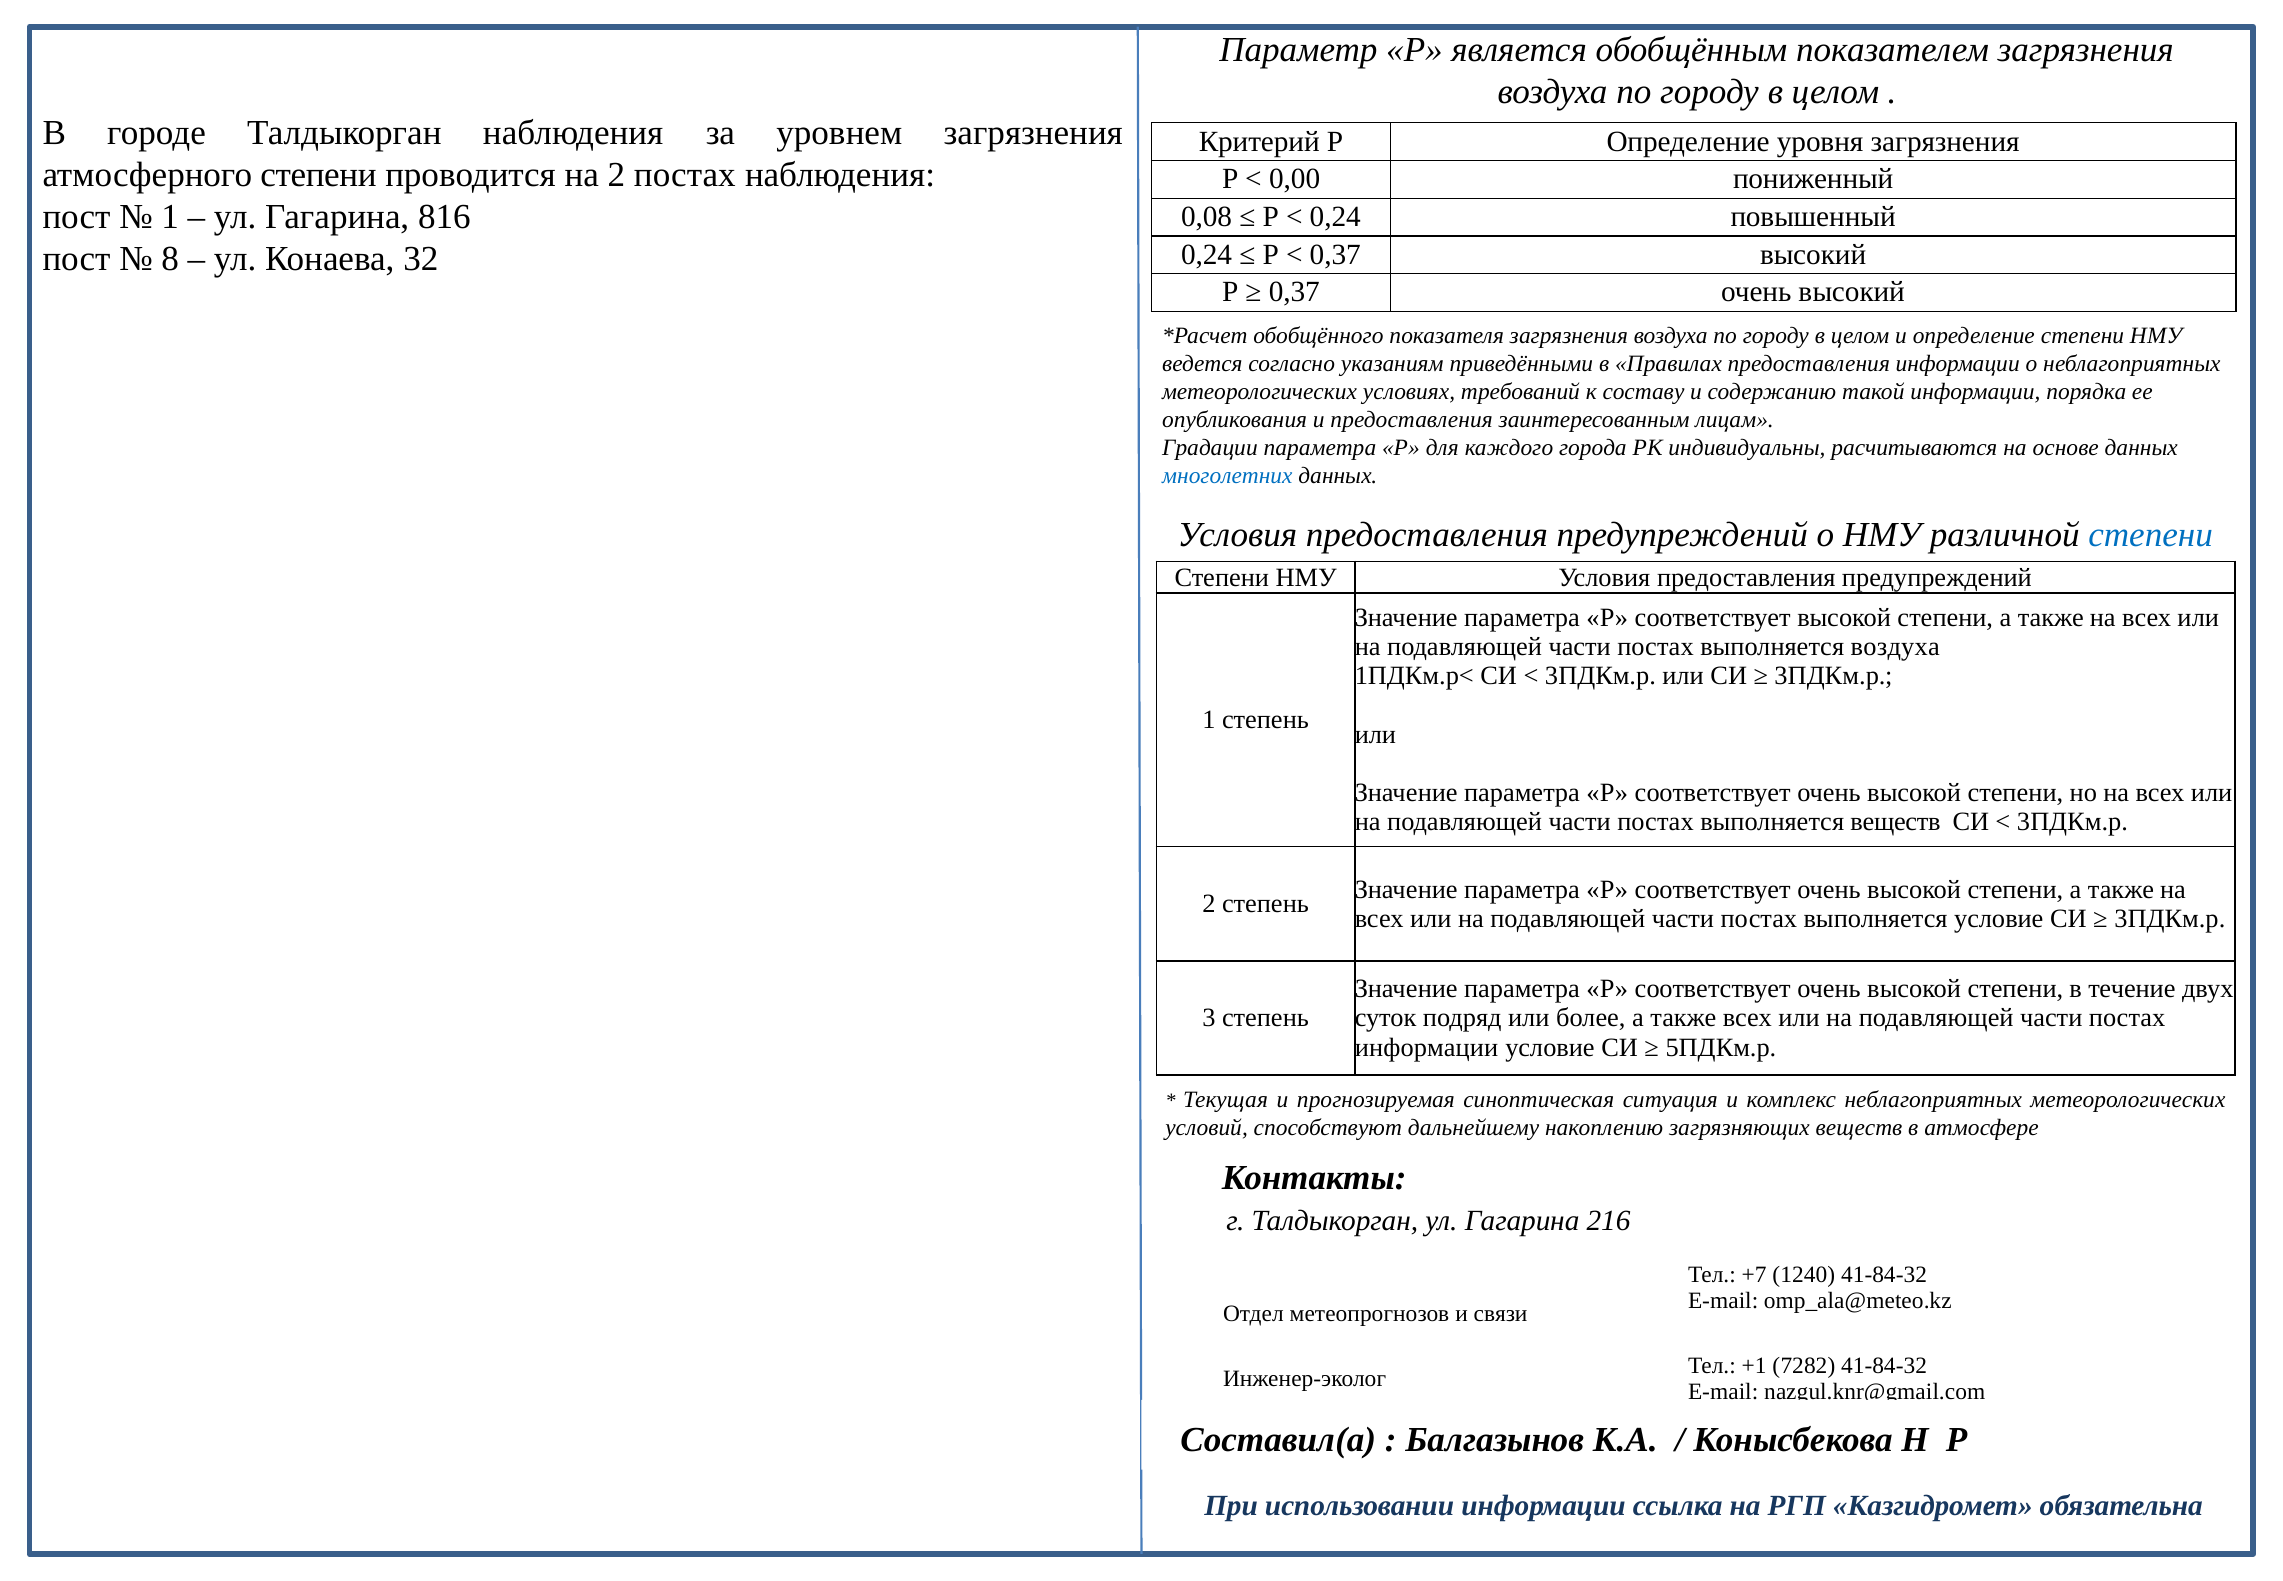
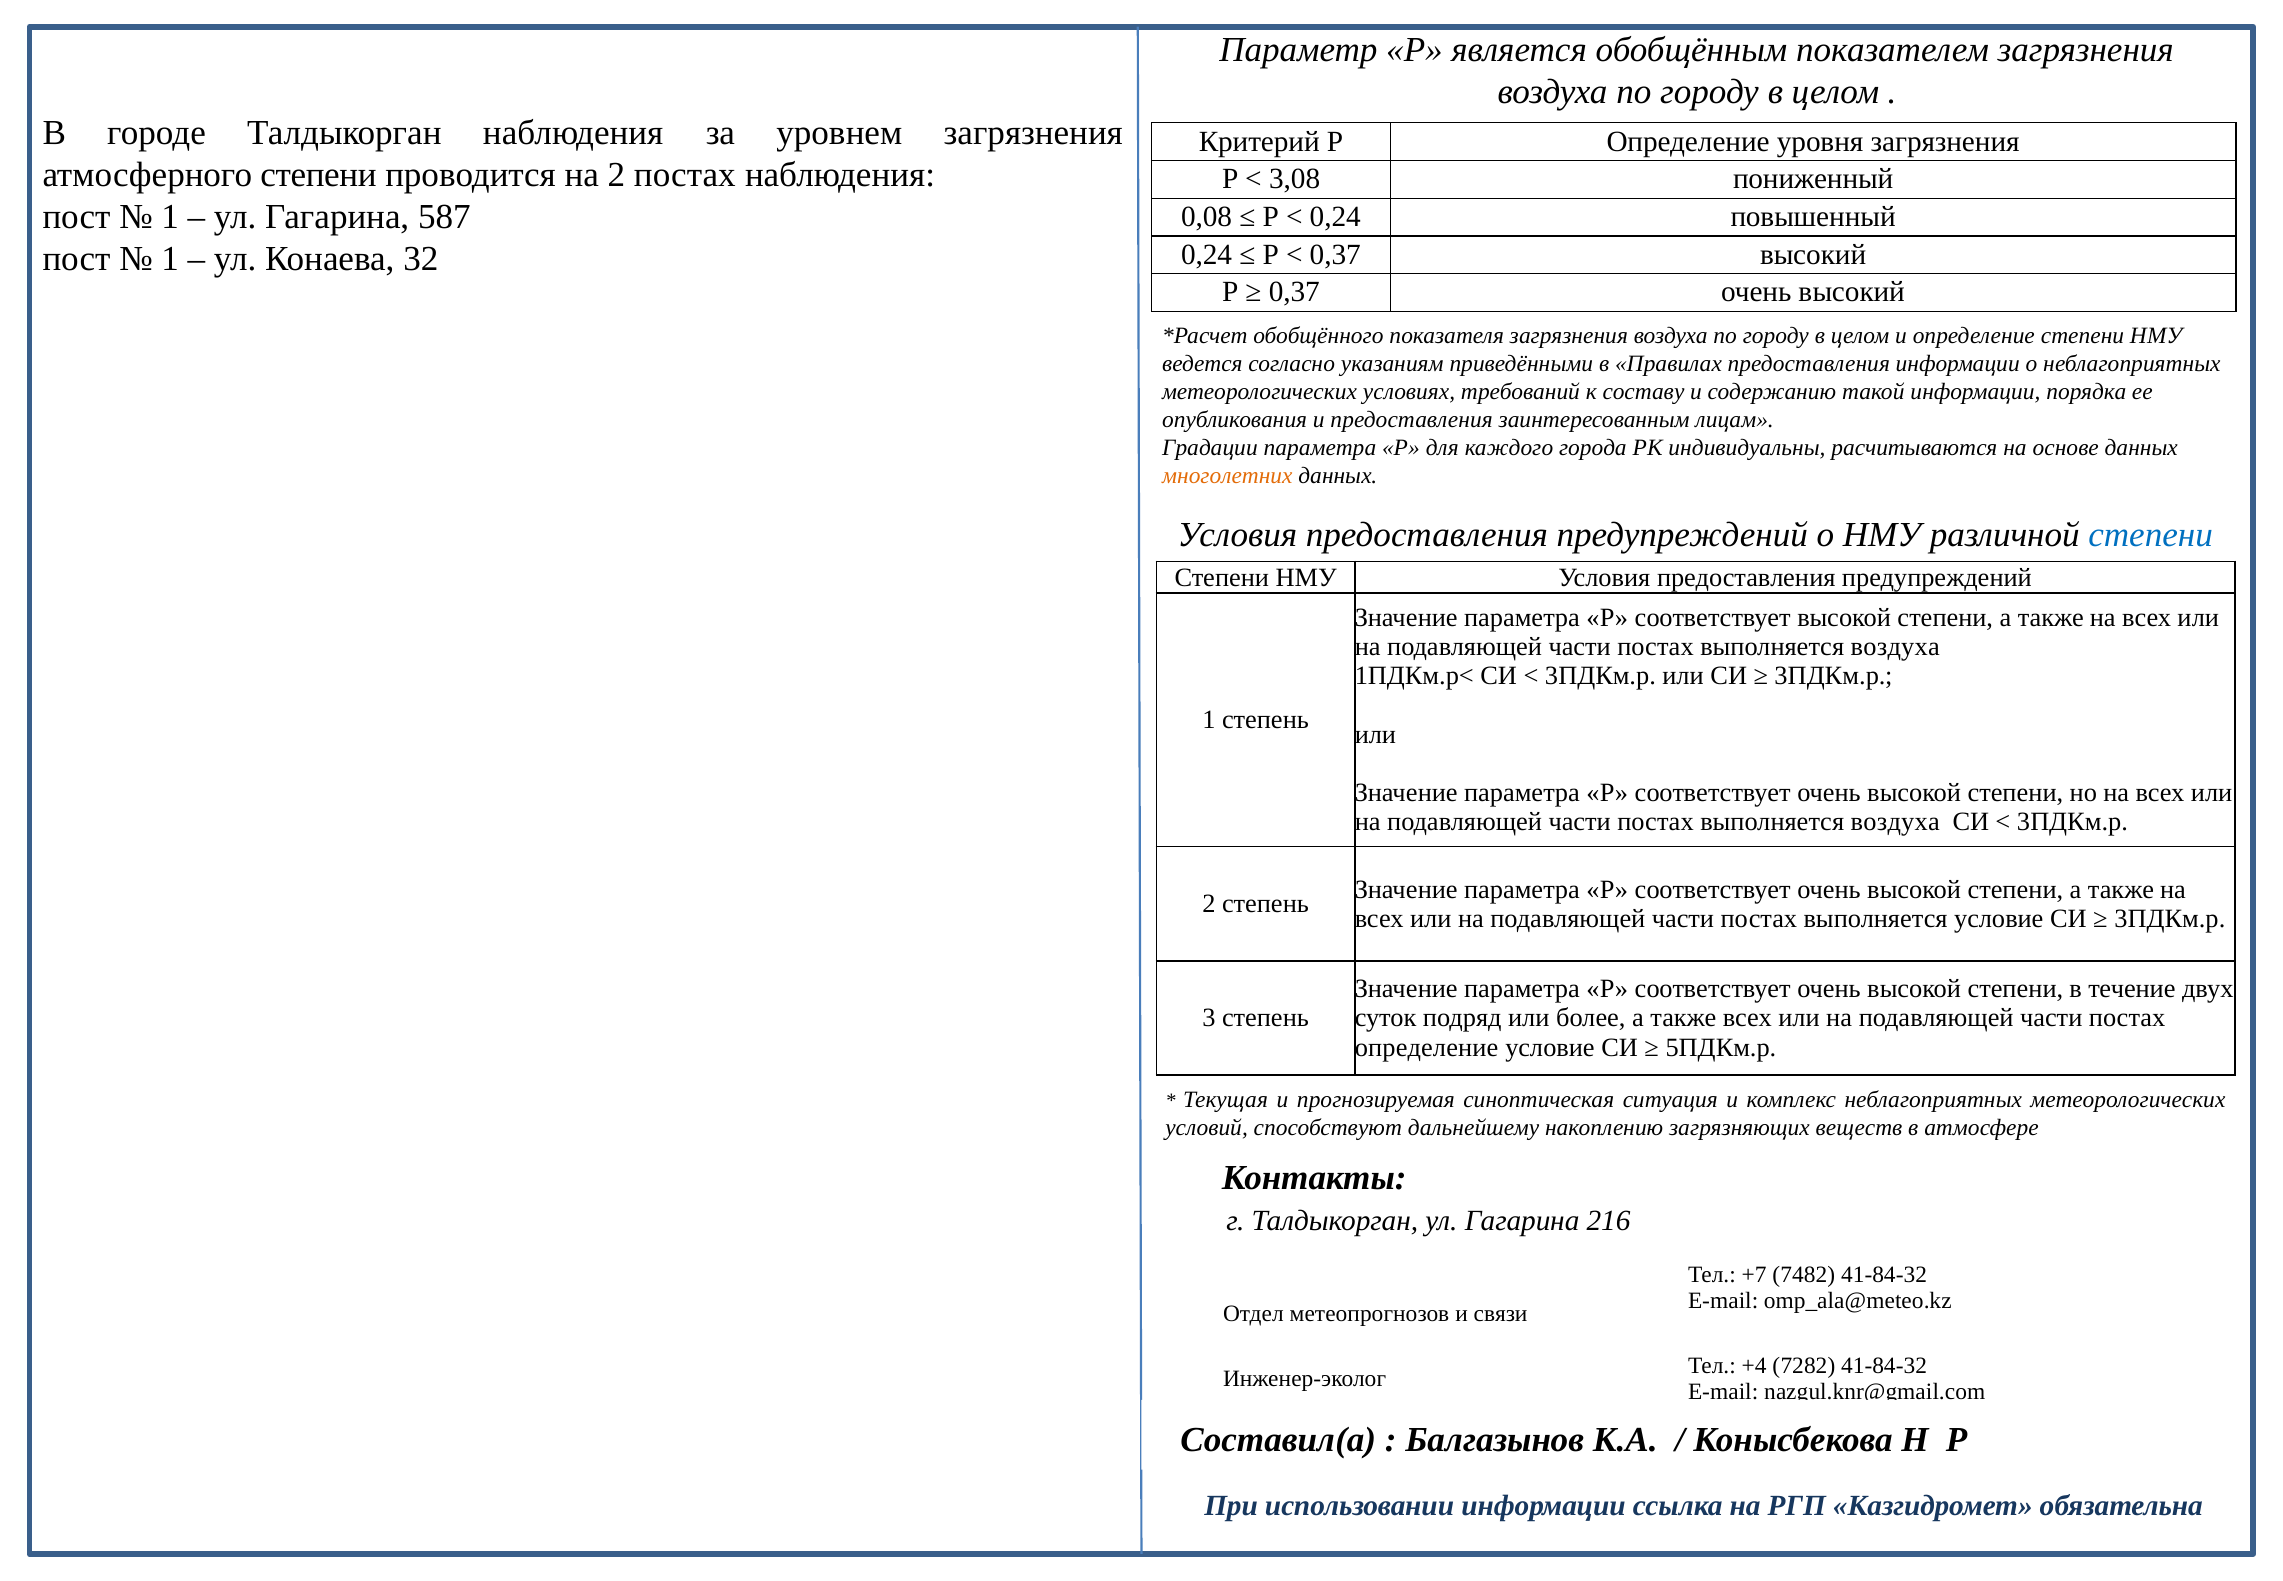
0,00: 0,00 -> 3,08
816: 816 -> 587
8 at (170, 259): 8 -> 1
многолетних colour: blue -> orange
веществ at (1896, 822): веществ -> воздуха
информации at (1427, 1047): информации -> определение
1240: 1240 -> 7482
+1: +1 -> +4
